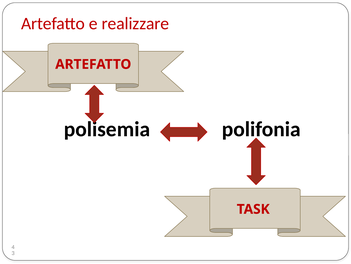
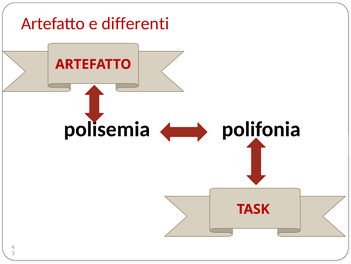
realizzare: realizzare -> differenti
